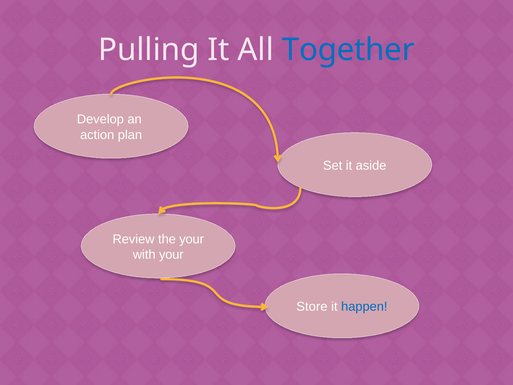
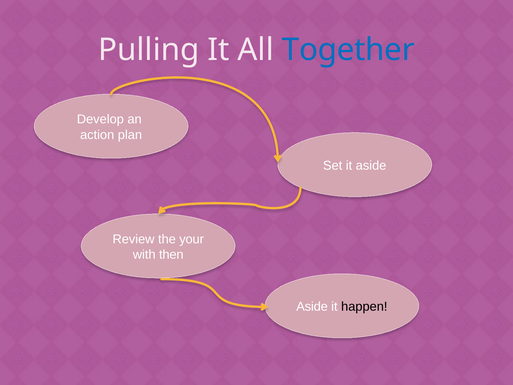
with your: your -> then
Store at (312, 307): Store -> Aside
happen colour: blue -> black
